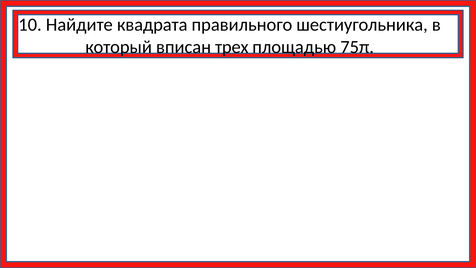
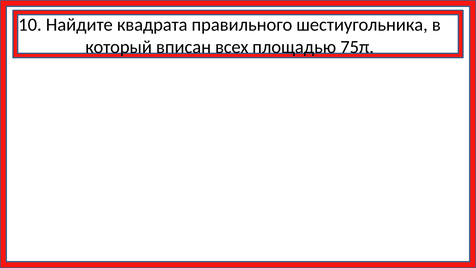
трех: трех -> всех
